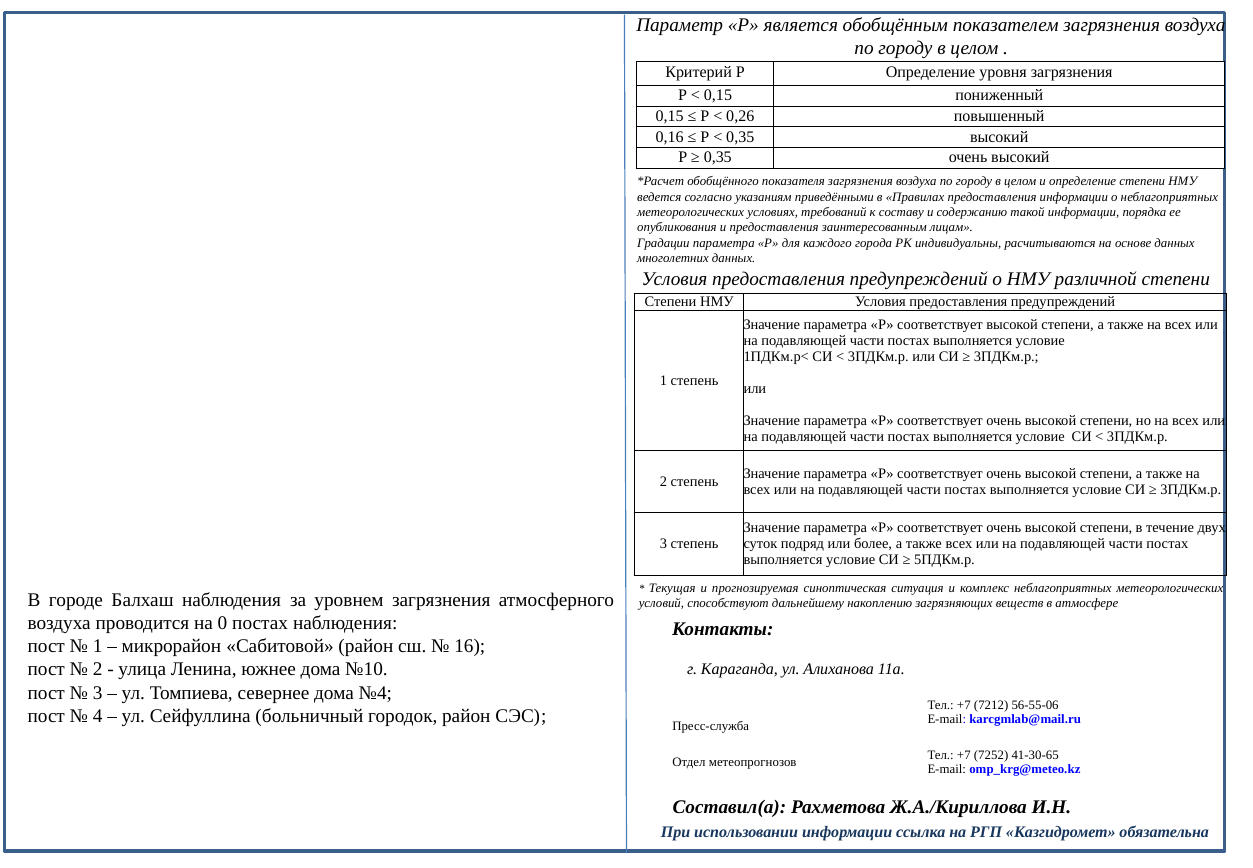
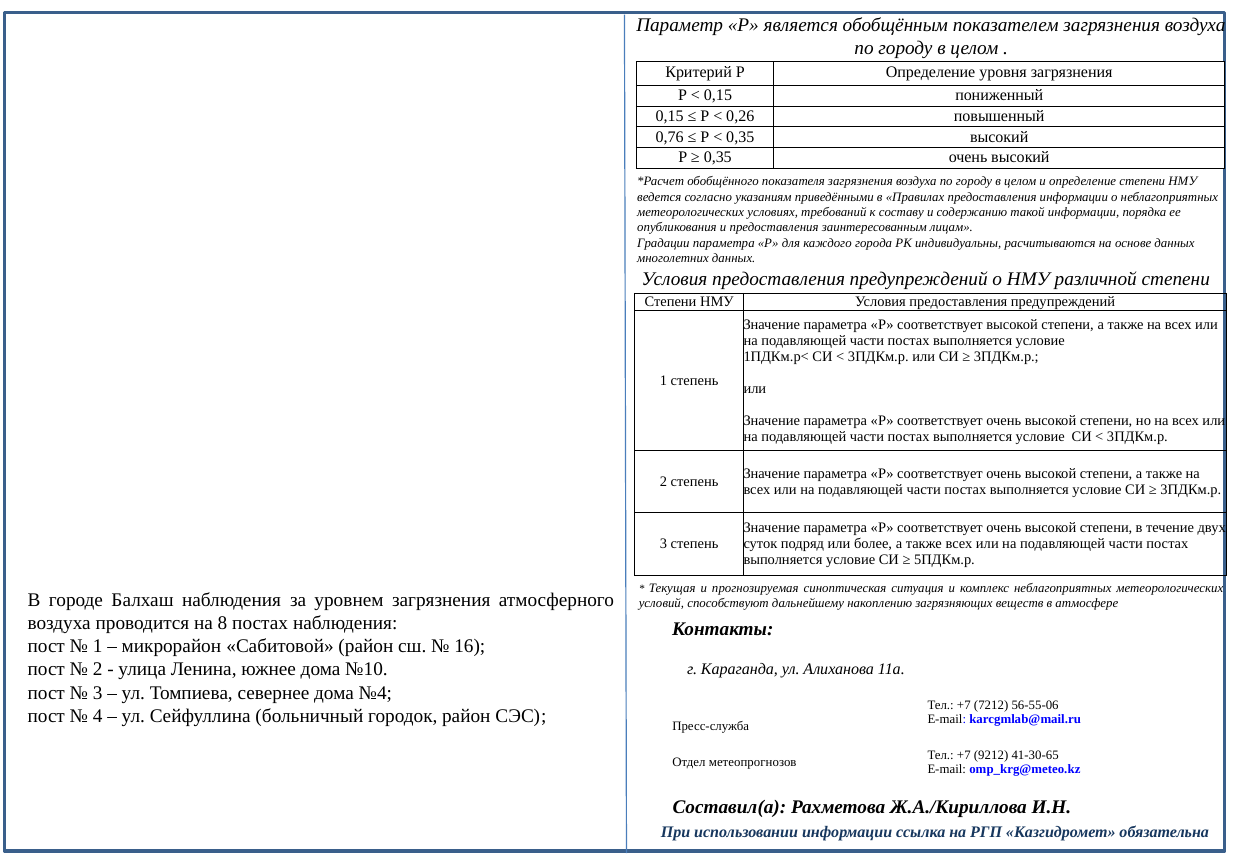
0,16: 0,16 -> 0,76
0: 0 -> 8
7252: 7252 -> 9212
